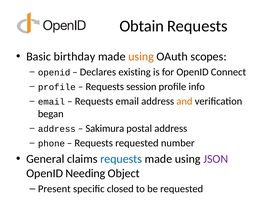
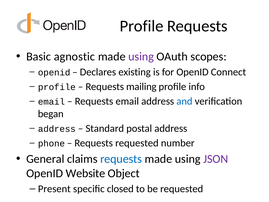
Obtain at (142, 26): Obtain -> Profile
birthday: birthday -> agnostic
using at (141, 56) colour: orange -> purple
session: session -> mailing
and colour: orange -> blue
Sakimura: Sakimura -> Standard
Needing: Needing -> Website
